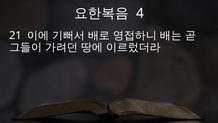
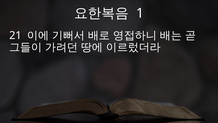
4: 4 -> 1
